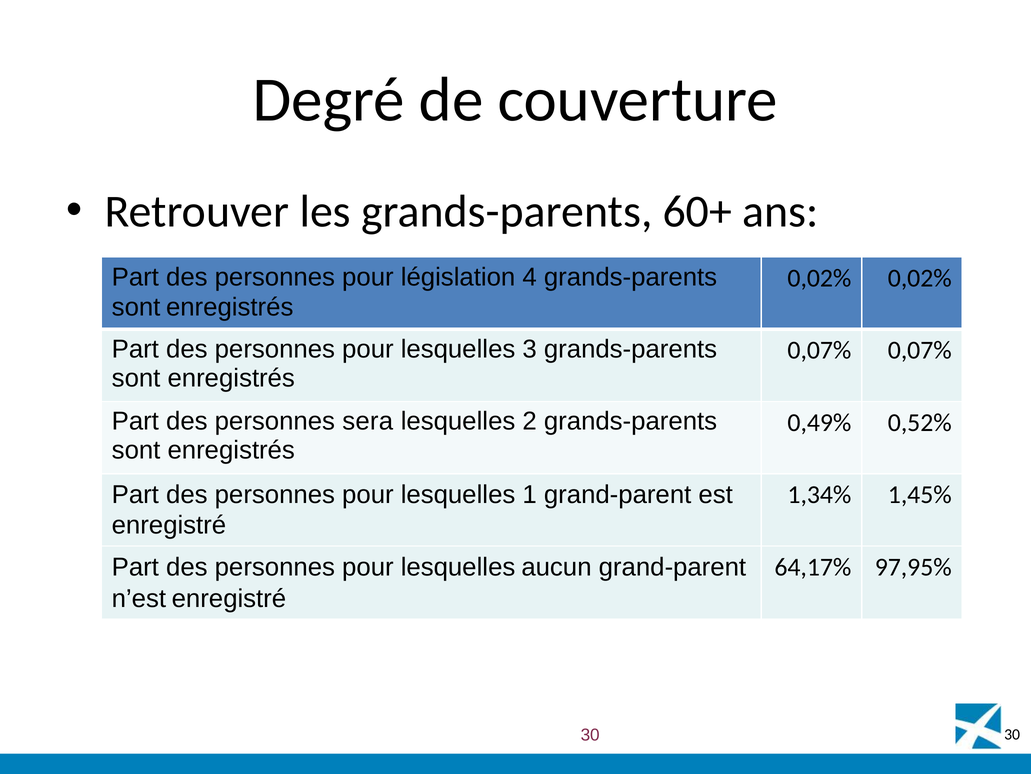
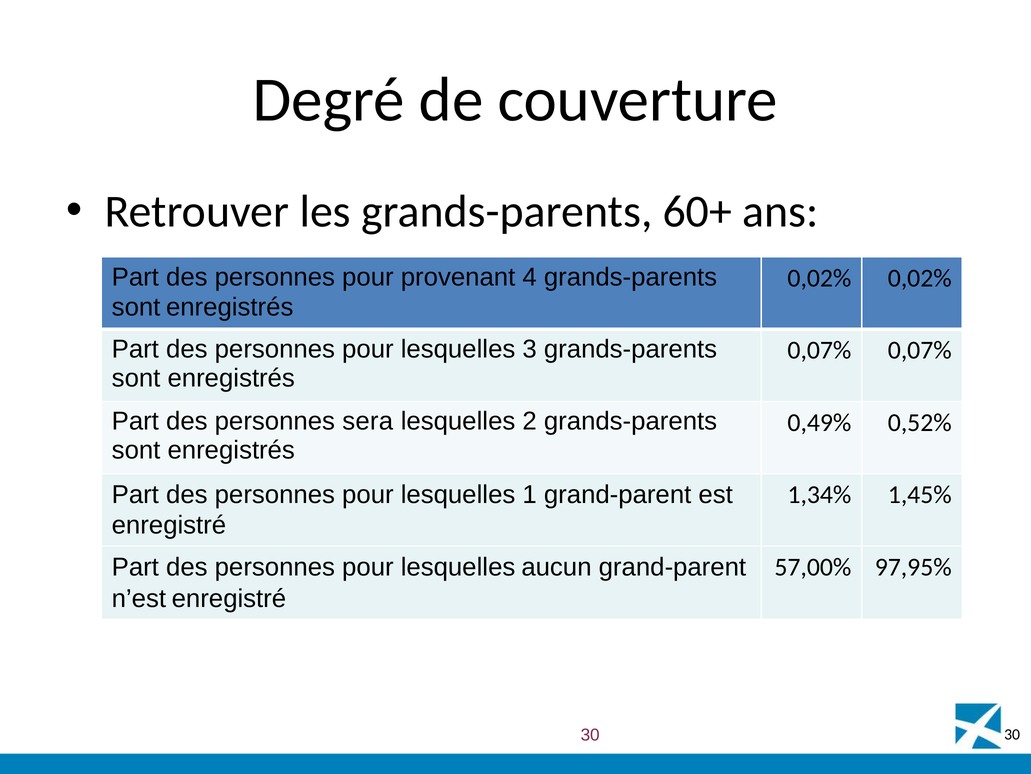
législation: législation -> provenant
64,17%: 64,17% -> 57,00%
